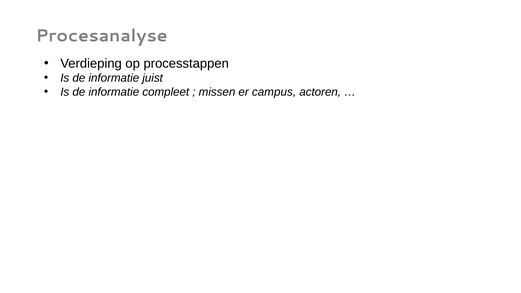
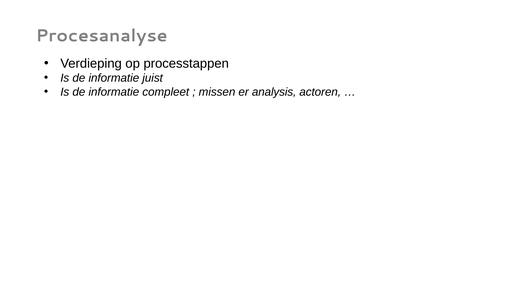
campus: campus -> analysis
